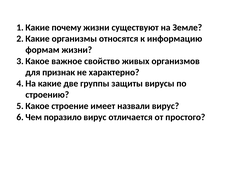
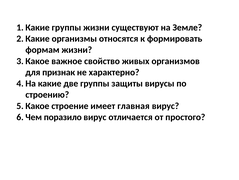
почему at (66, 27): почему -> группы
информацию: информацию -> формировать
назвали: назвали -> главная
